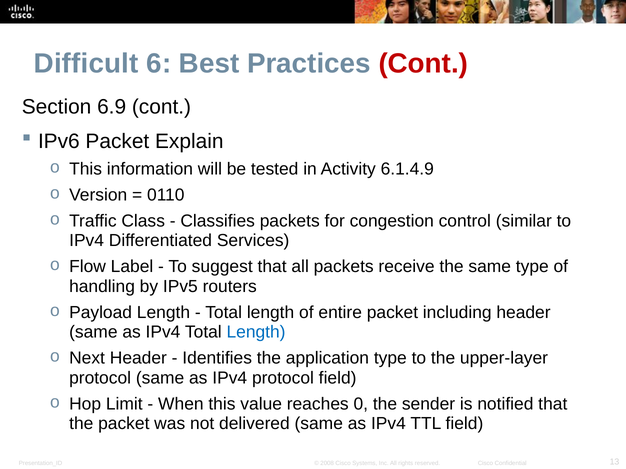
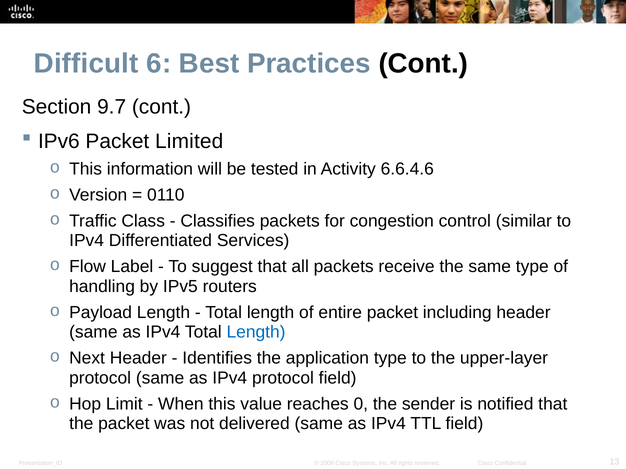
Cont at (423, 64) colour: red -> black
6.9: 6.9 -> 9.7
Explain: Explain -> Limited
6.1.4.9: 6.1.4.9 -> 6.6.4.6
